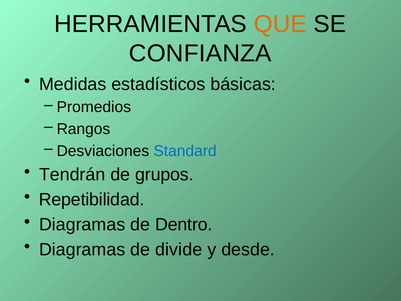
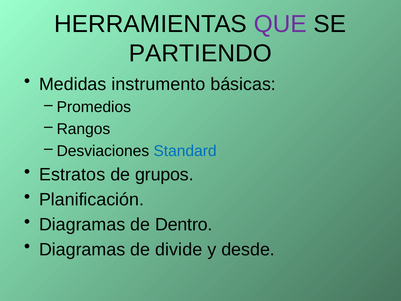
QUE colour: orange -> purple
CONFIANZA: CONFIANZA -> PARTIENDO
estadísticos: estadísticos -> instrumento
Tendrán: Tendrán -> Estratos
Repetibilidad: Repetibilidad -> Planificación
